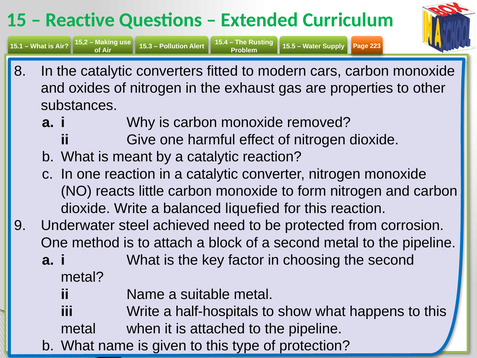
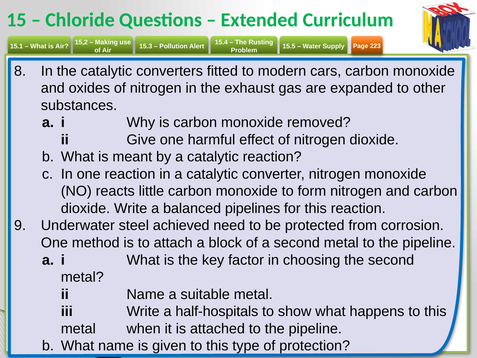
Reactive: Reactive -> Chloride
properties: properties -> expanded
liquefied: liquefied -> pipelines
